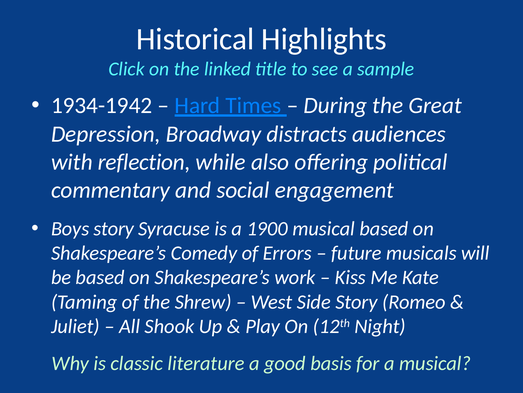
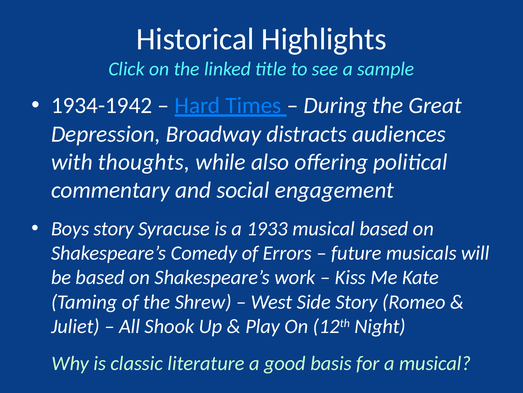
reflection: reflection -> thoughts
1900: 1900 -> 1933
